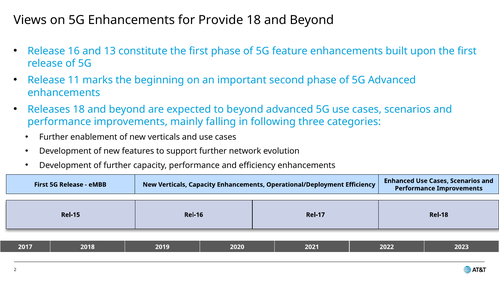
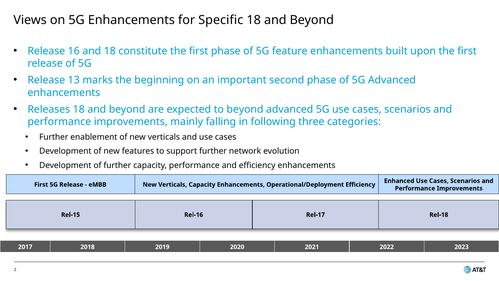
Provide: Provide -> Specific
and 13: 13 -> 18
11: 11 -> 13
